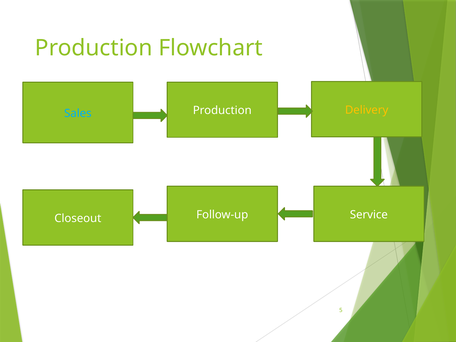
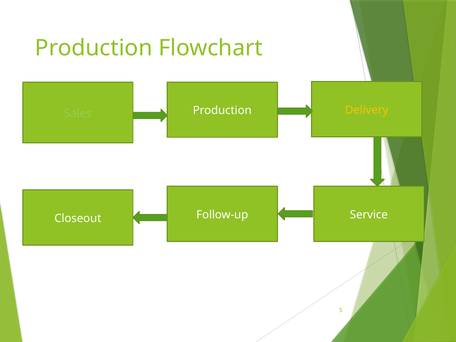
Sales colour: light blue -> light green
